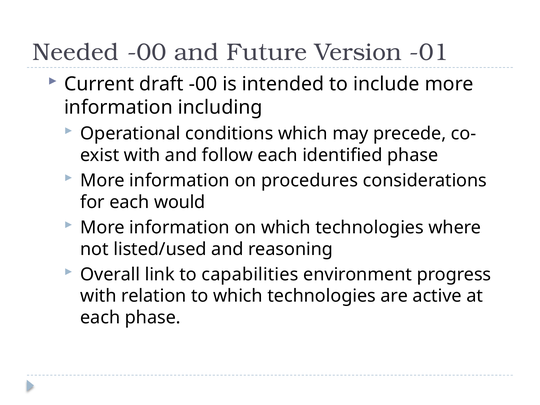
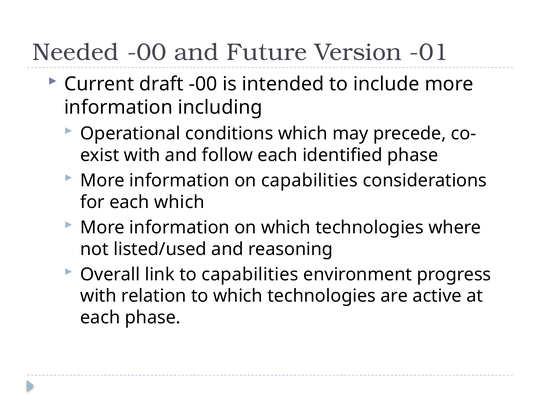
on procedures: procedures -> capabilities
each would: would -> which
